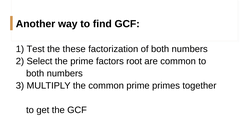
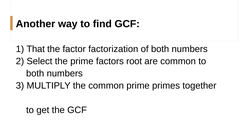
Test: Test -> That
these: these -> factor
